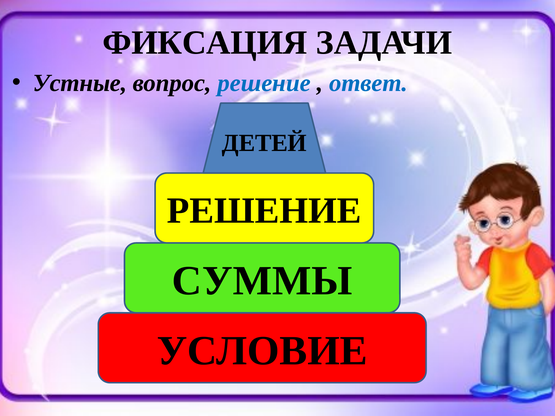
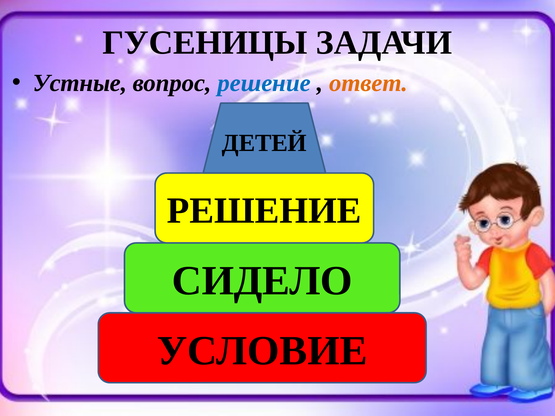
ФИКСАЦИЯ: ФИКСАЦИЯ -> ГУСЕНИЦЫ
ответ colour: blue -> orange
СУММЫ: СУММЫ -> СИДЕЛО
